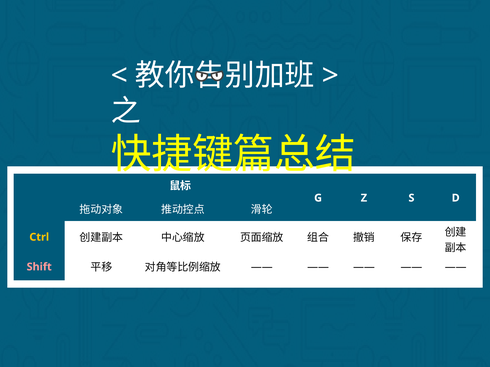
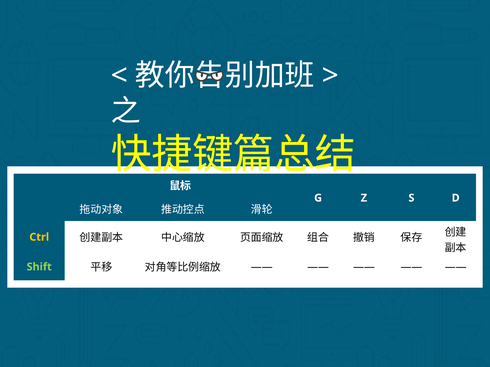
Shift colour: pink -> light green
